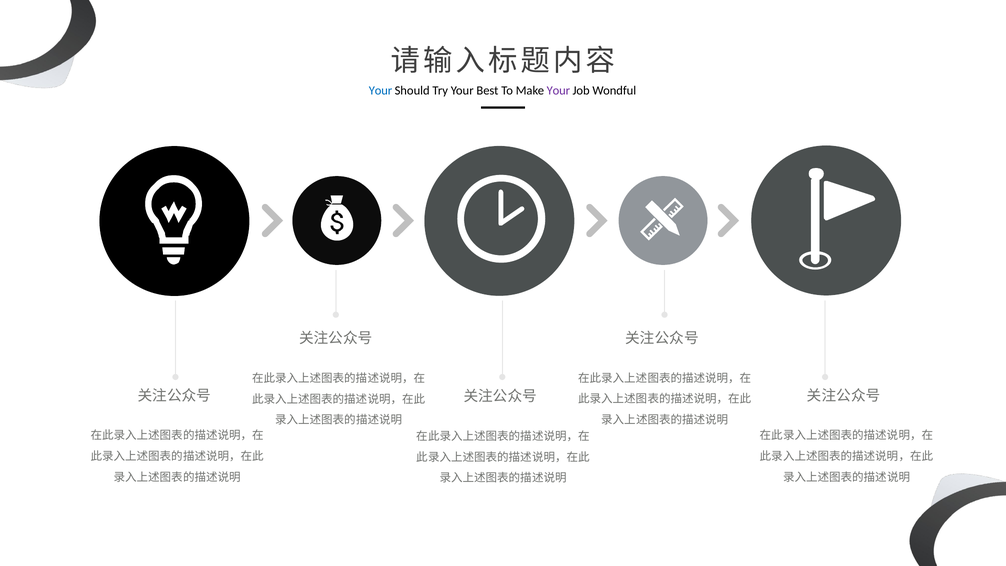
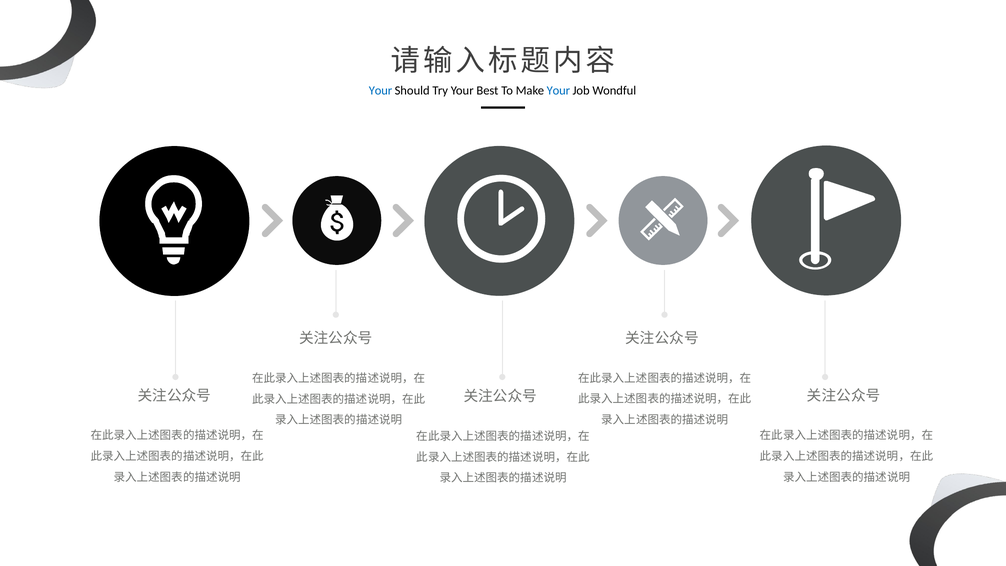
Your at (558, 90) colour: purple -> blue
